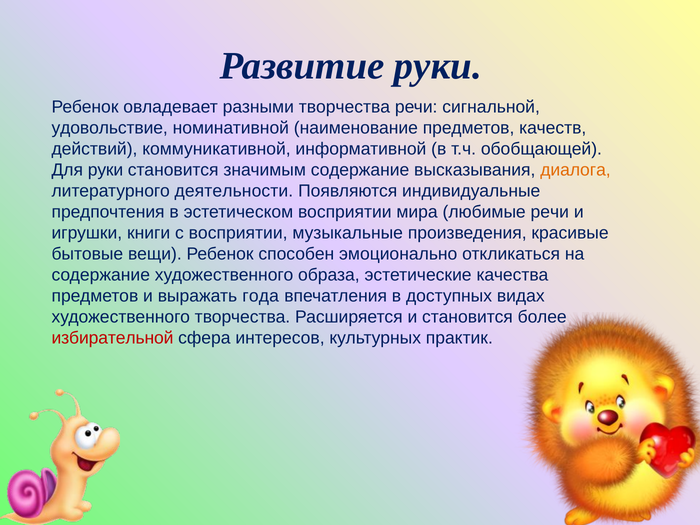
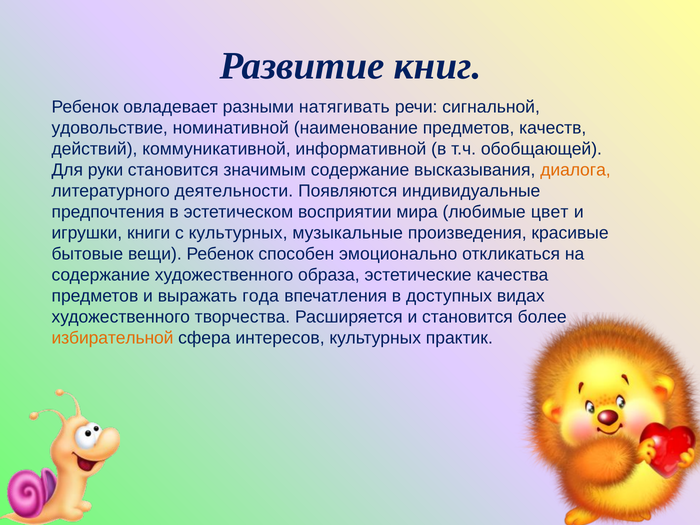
Развитие руки: руки -> книг
разными творчества: творчества -> натягивать
любимые речи: речи -> цвет
с восприятии: восприятии -> культурных
избирательной colour: red -> orange
